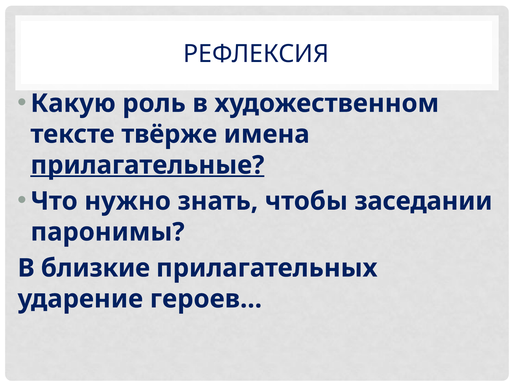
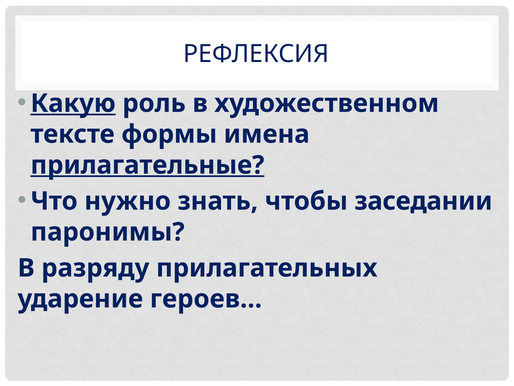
Какую underline: none -> present
твёрже: твёрже -> формы
близкие: близкие -> разряду
